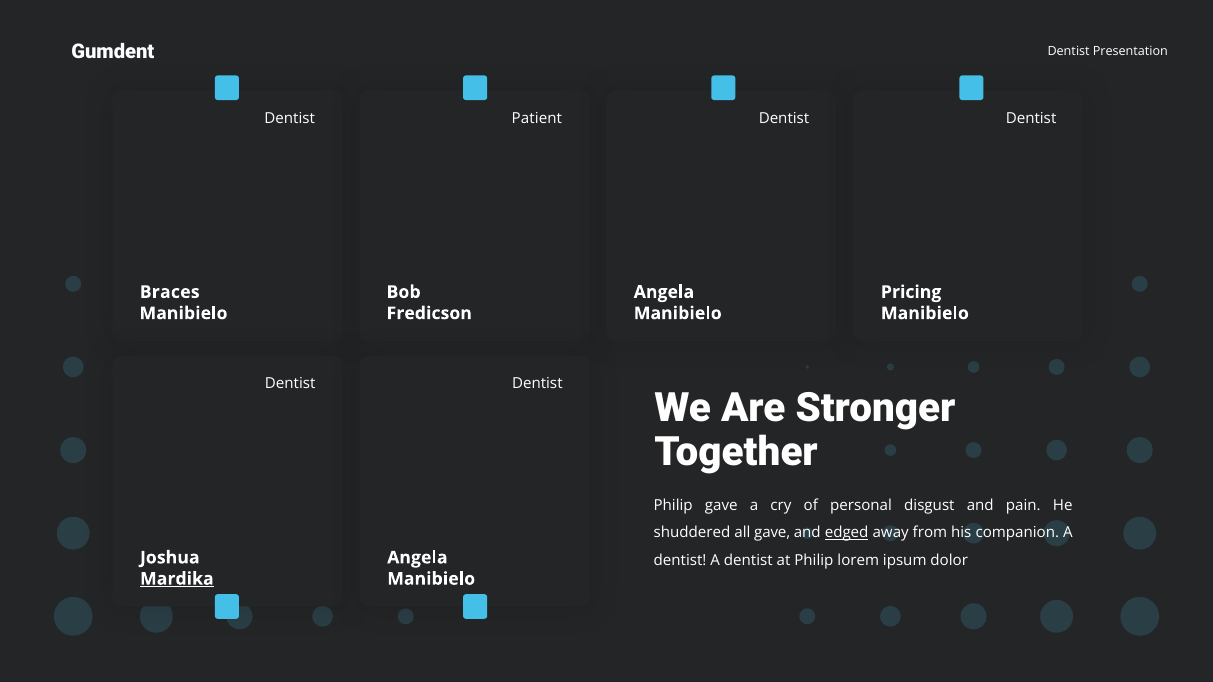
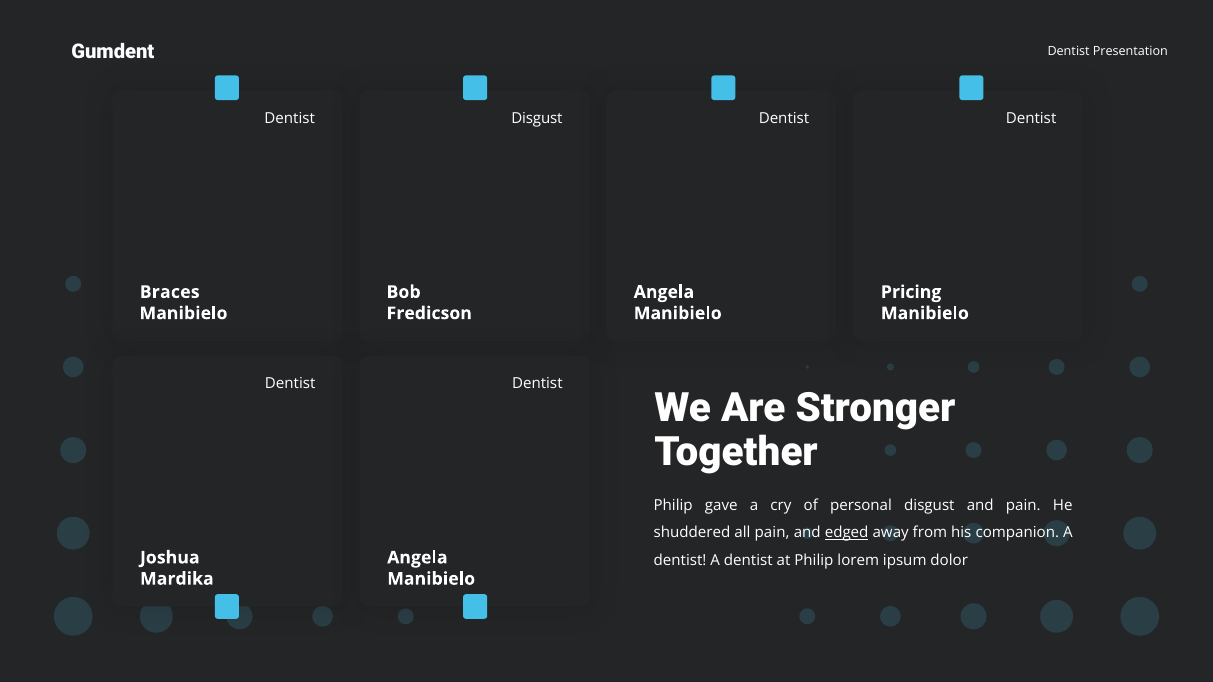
Patient at (537, 118): Patient -> Disgust
all gave: gave -> pain
Mardika underline: present -> none
